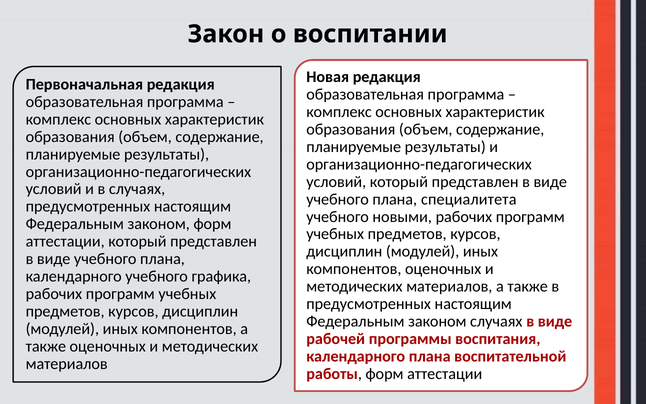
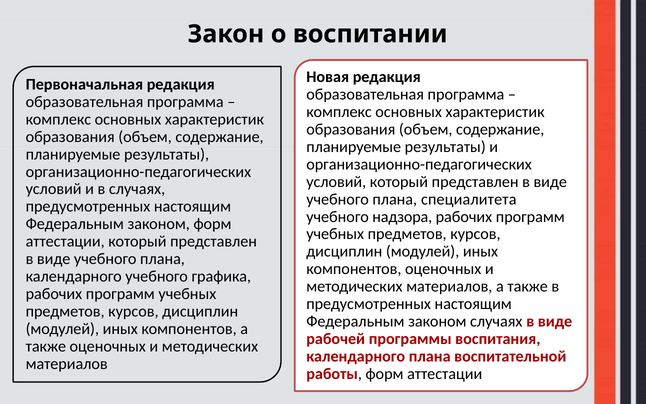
новыми: новыми -> надзора
